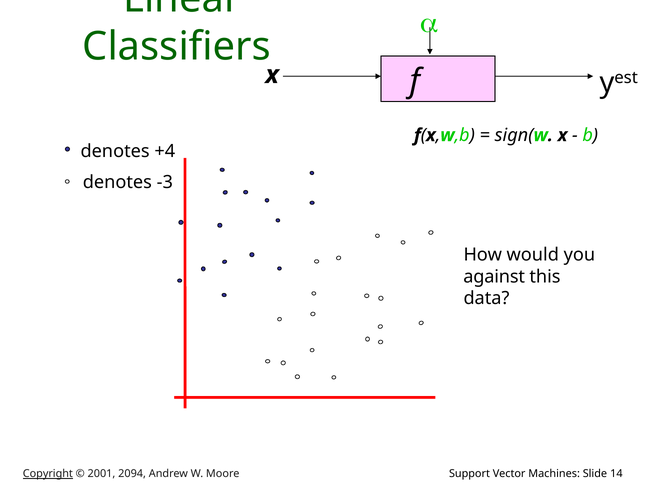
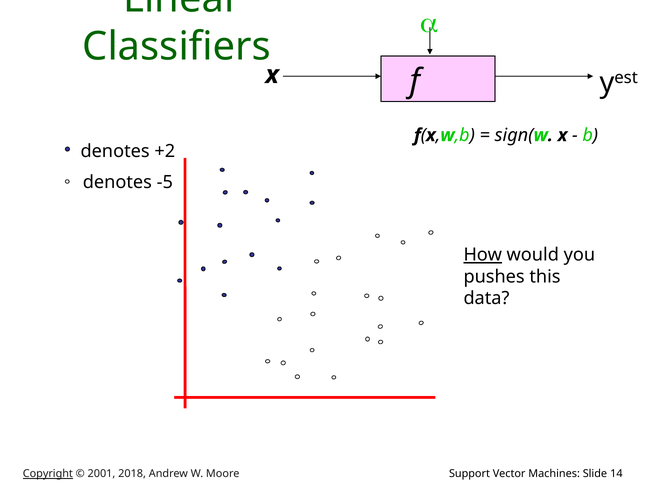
+4: +4 -> +2
-3: -3 -> -5
How underline: none -> present
against: against -> pushes
2094: 2094 -> 2018
